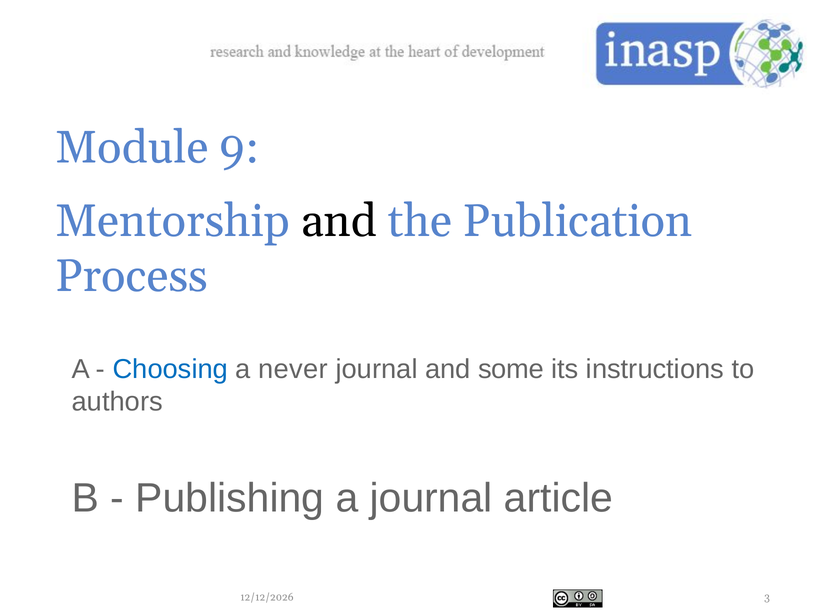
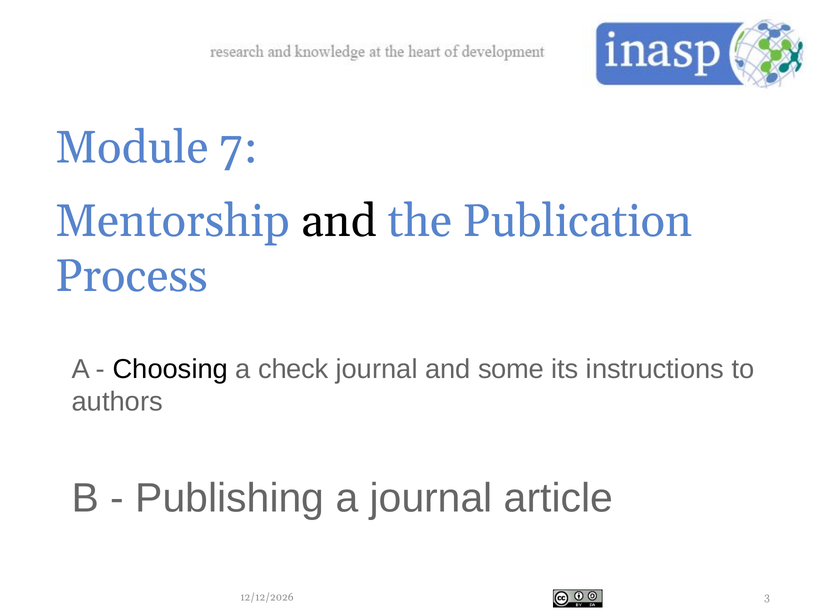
9: 9 -> 7
Choosing colour: blue -> black
never: never -> check
